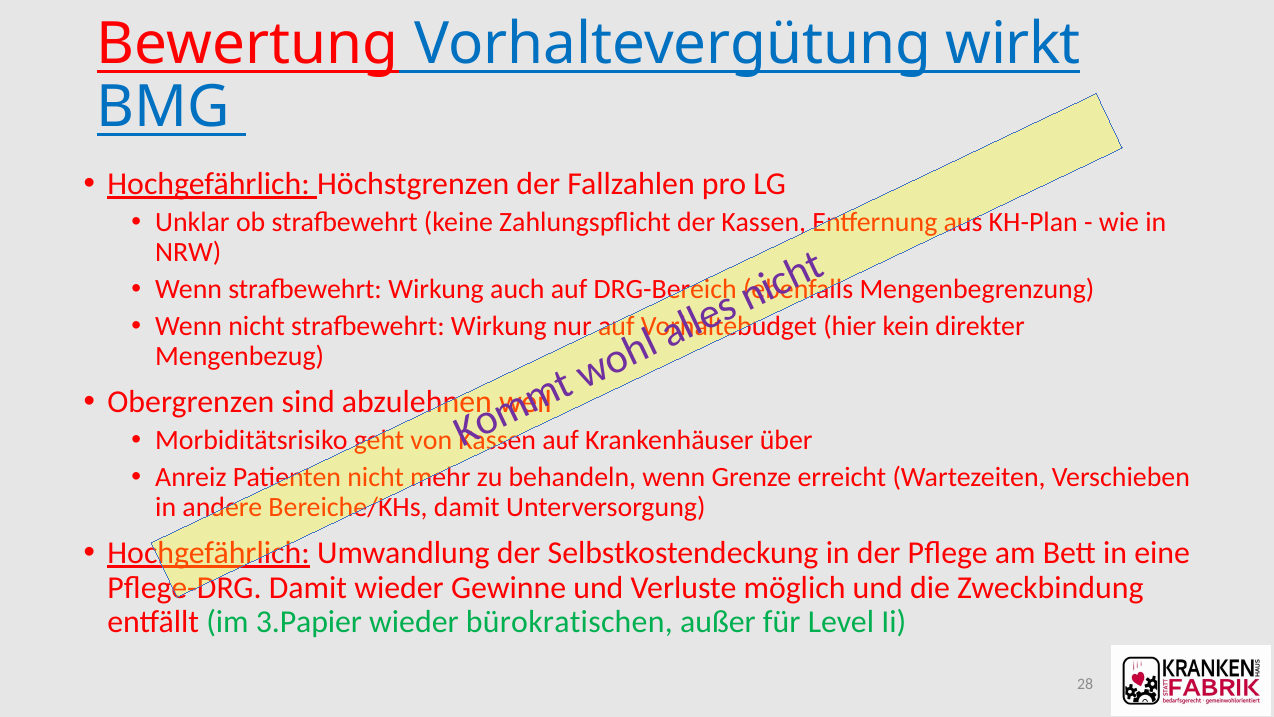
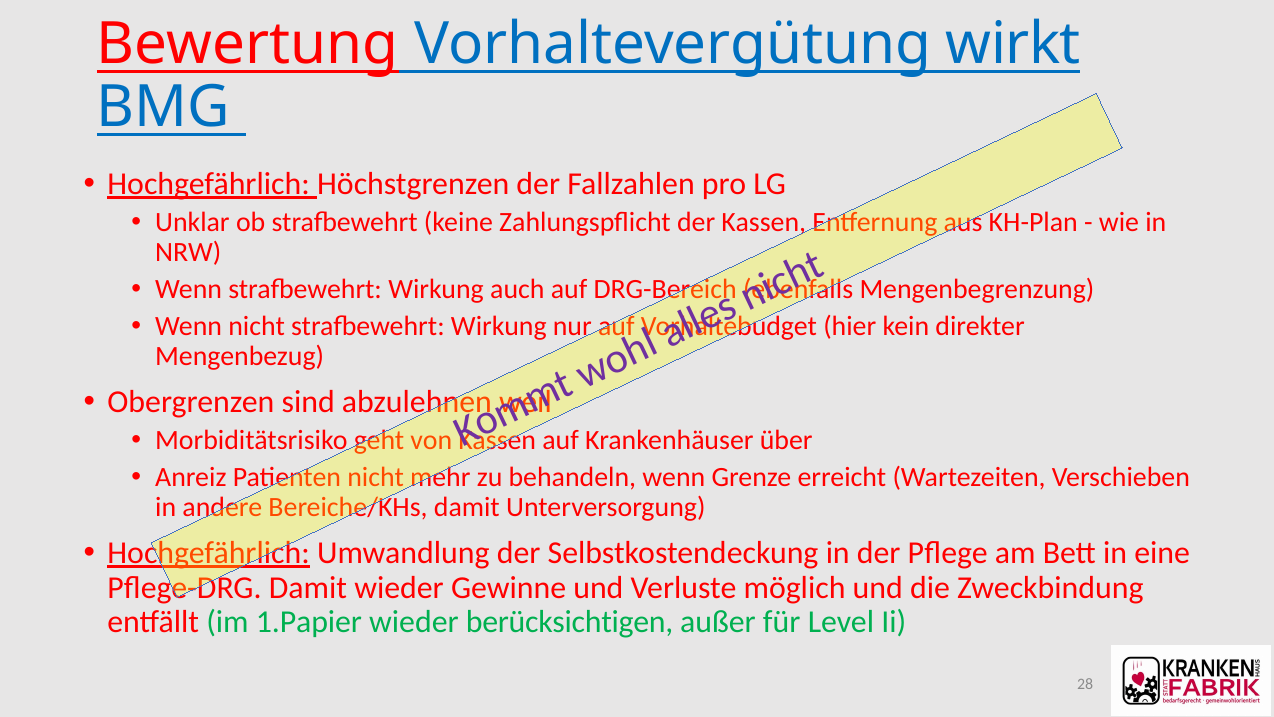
3.Papier: 3.Papier -> 1.Papier
bürokratischen: bürokratischen -> berücksichtigen
